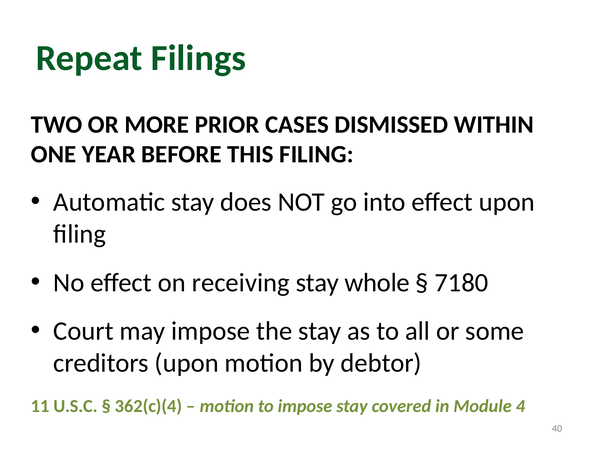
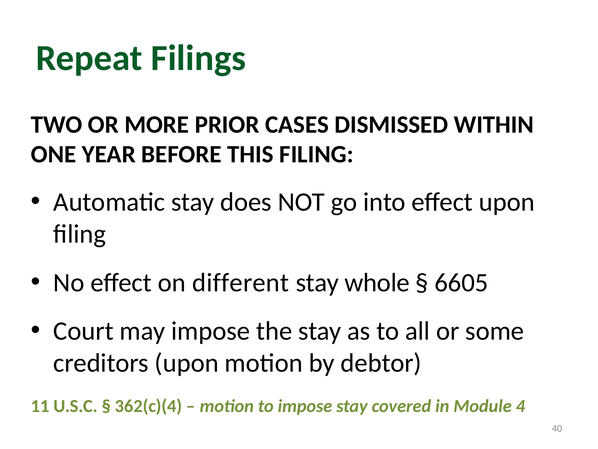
receiving: receiving -> different
7180: 7180 -> 6605
